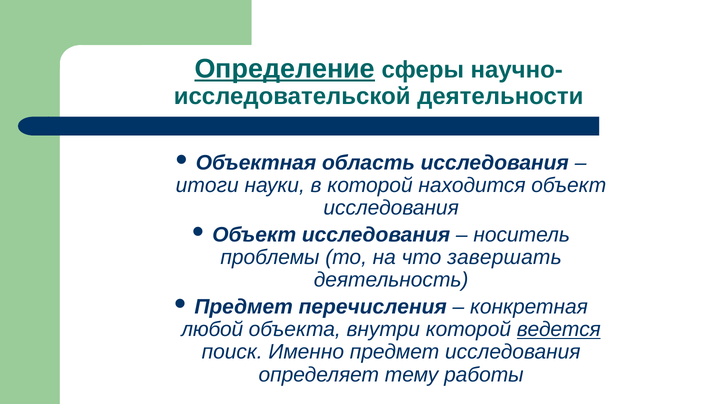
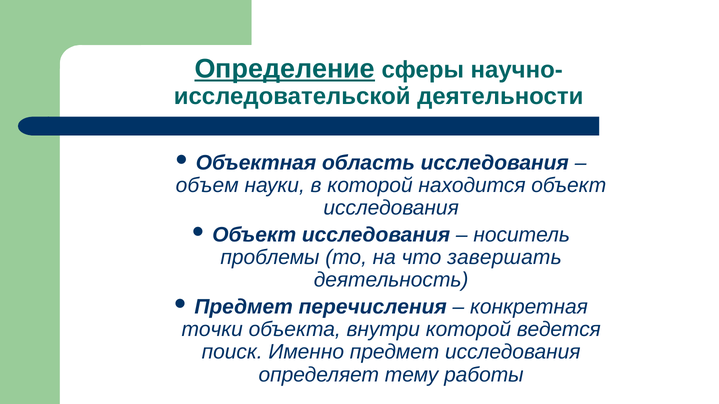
итоги: итоги -> объем
любой: любой -> точки
ведется underline: present -> none
